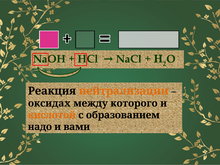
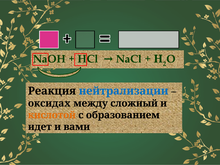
нейтрализации colour: orange -> blue
которого: которого -> сложный
надо: надо -> идет
